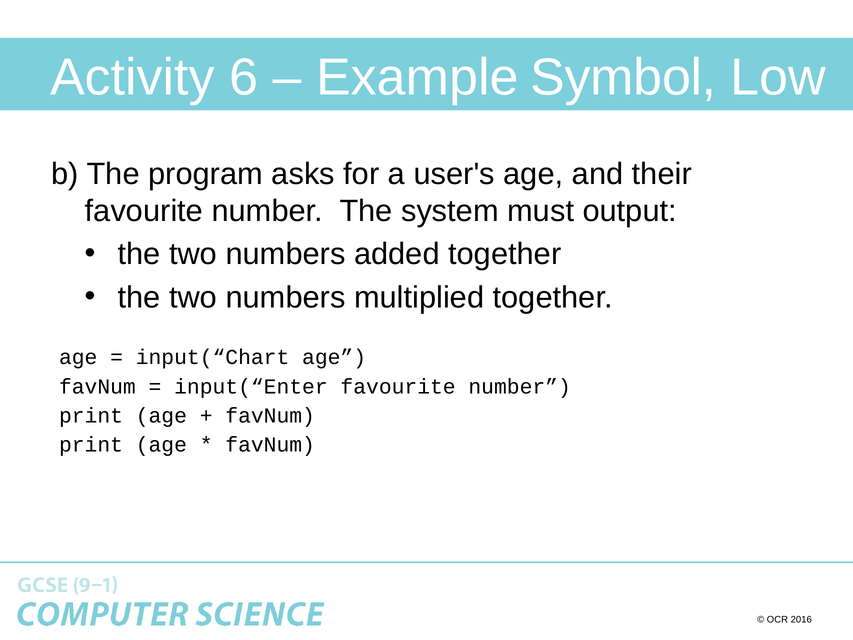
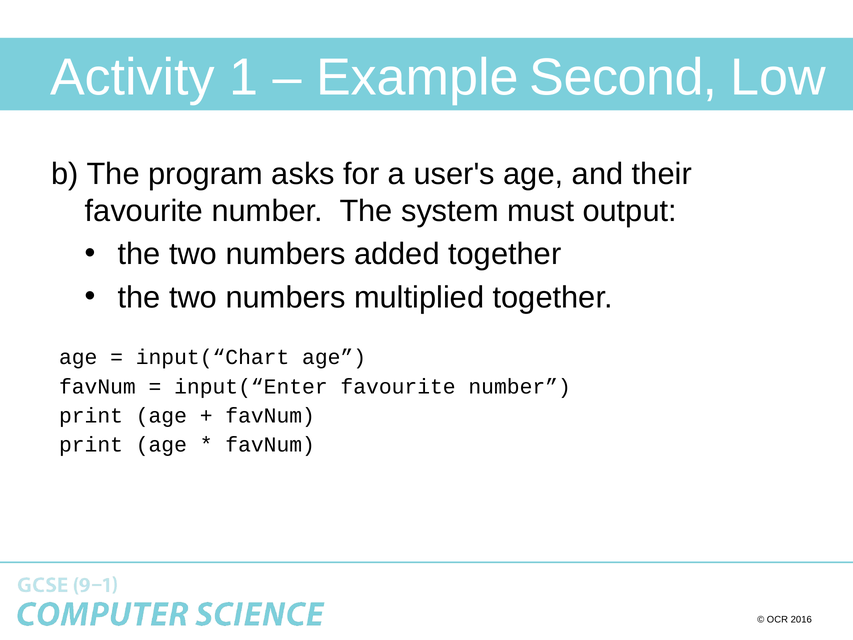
6: 6 -> 1
Symbol: Symbol -> Second
